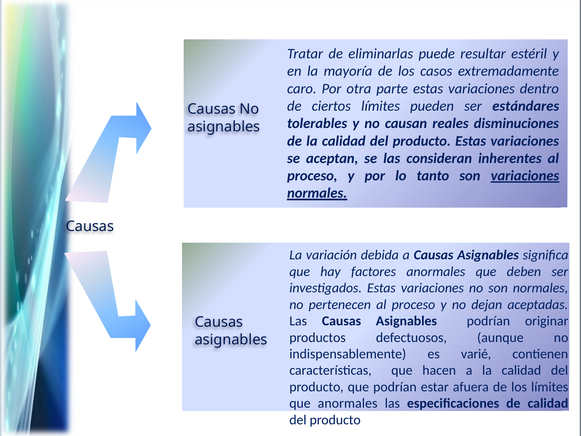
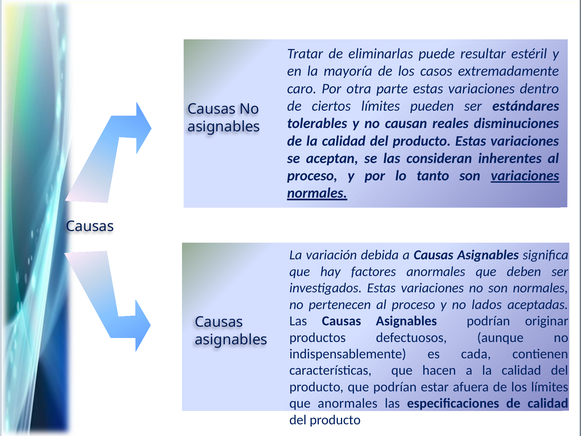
dejan: dejan -> lados
varié: varié -> cada
